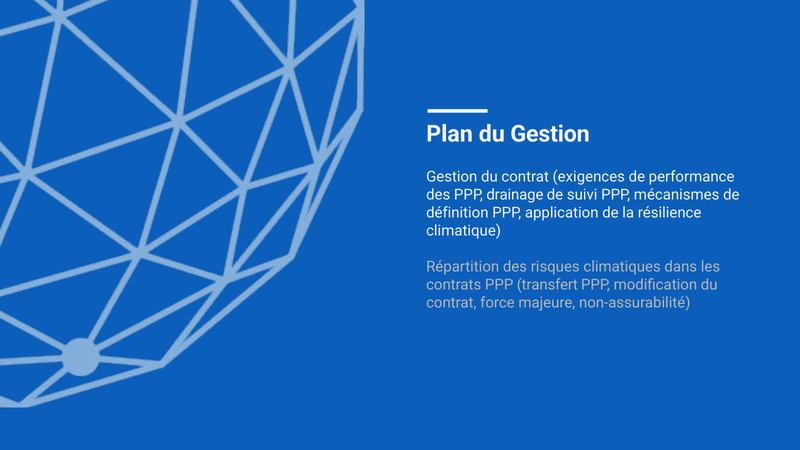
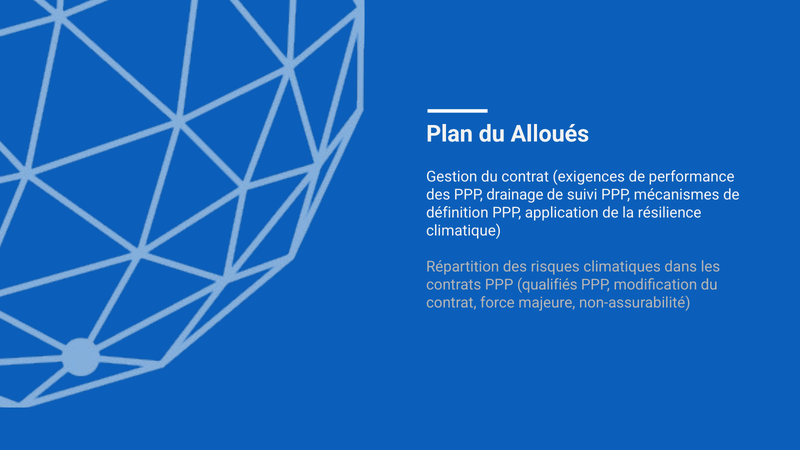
du Gestion: Gestion -> Alloués
transfert: transfert -> qualifiés
